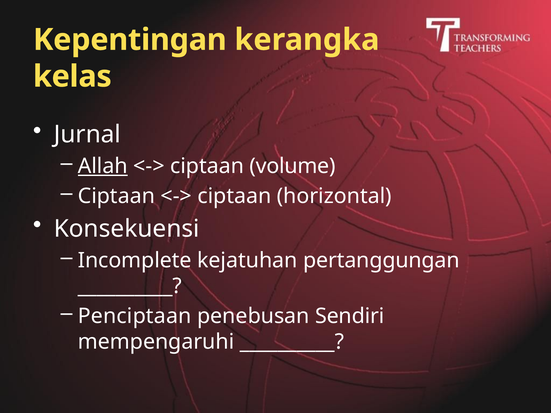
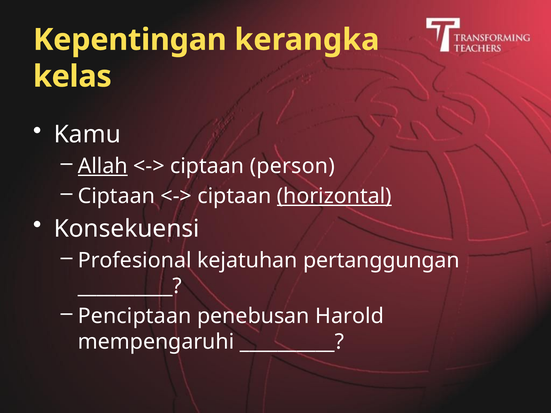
Jurnal: Jurnal -> Kamu
volume: volume -> person
horizontal underline: none -> present
Incomplete: Incomplete -> Profesional
Sendiri: Sendiri -> Harold
